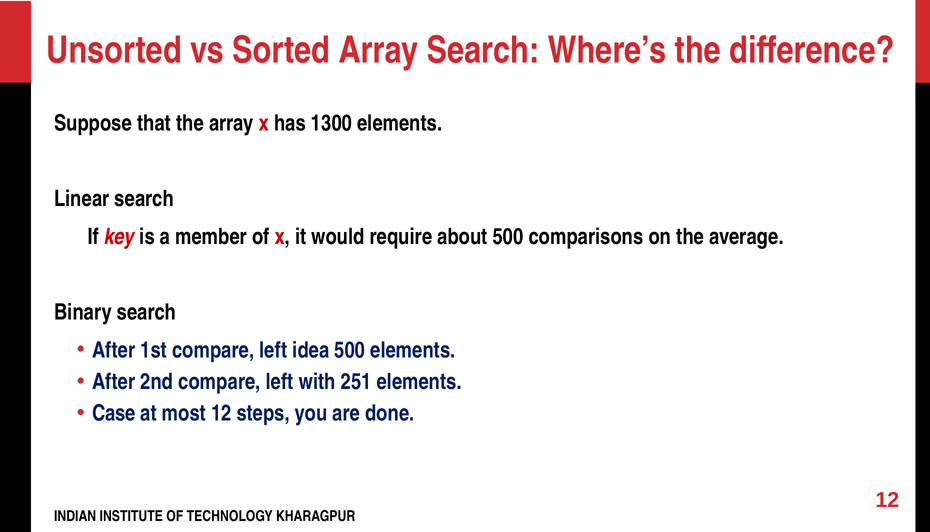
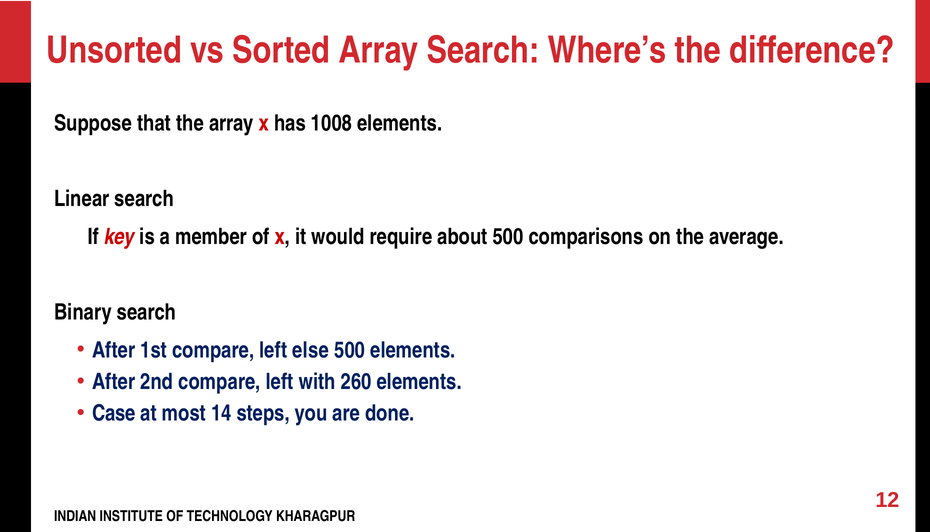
1300: 1300 -> 1008
idea: idea -> else
251: 251 -> 260
most 12: 12 -> 14
